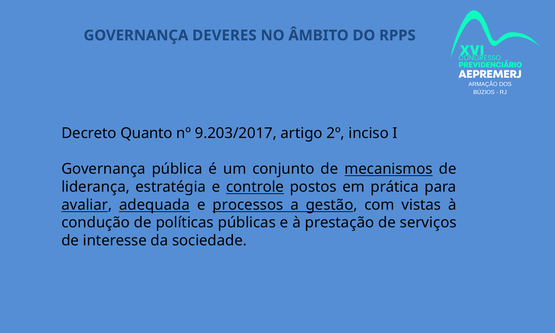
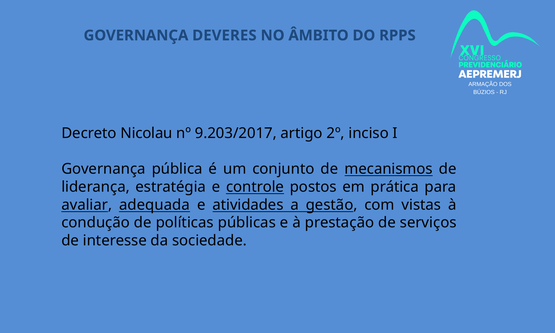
Quanto: Quanto -> Nicolau
processos: processos -> atividades
